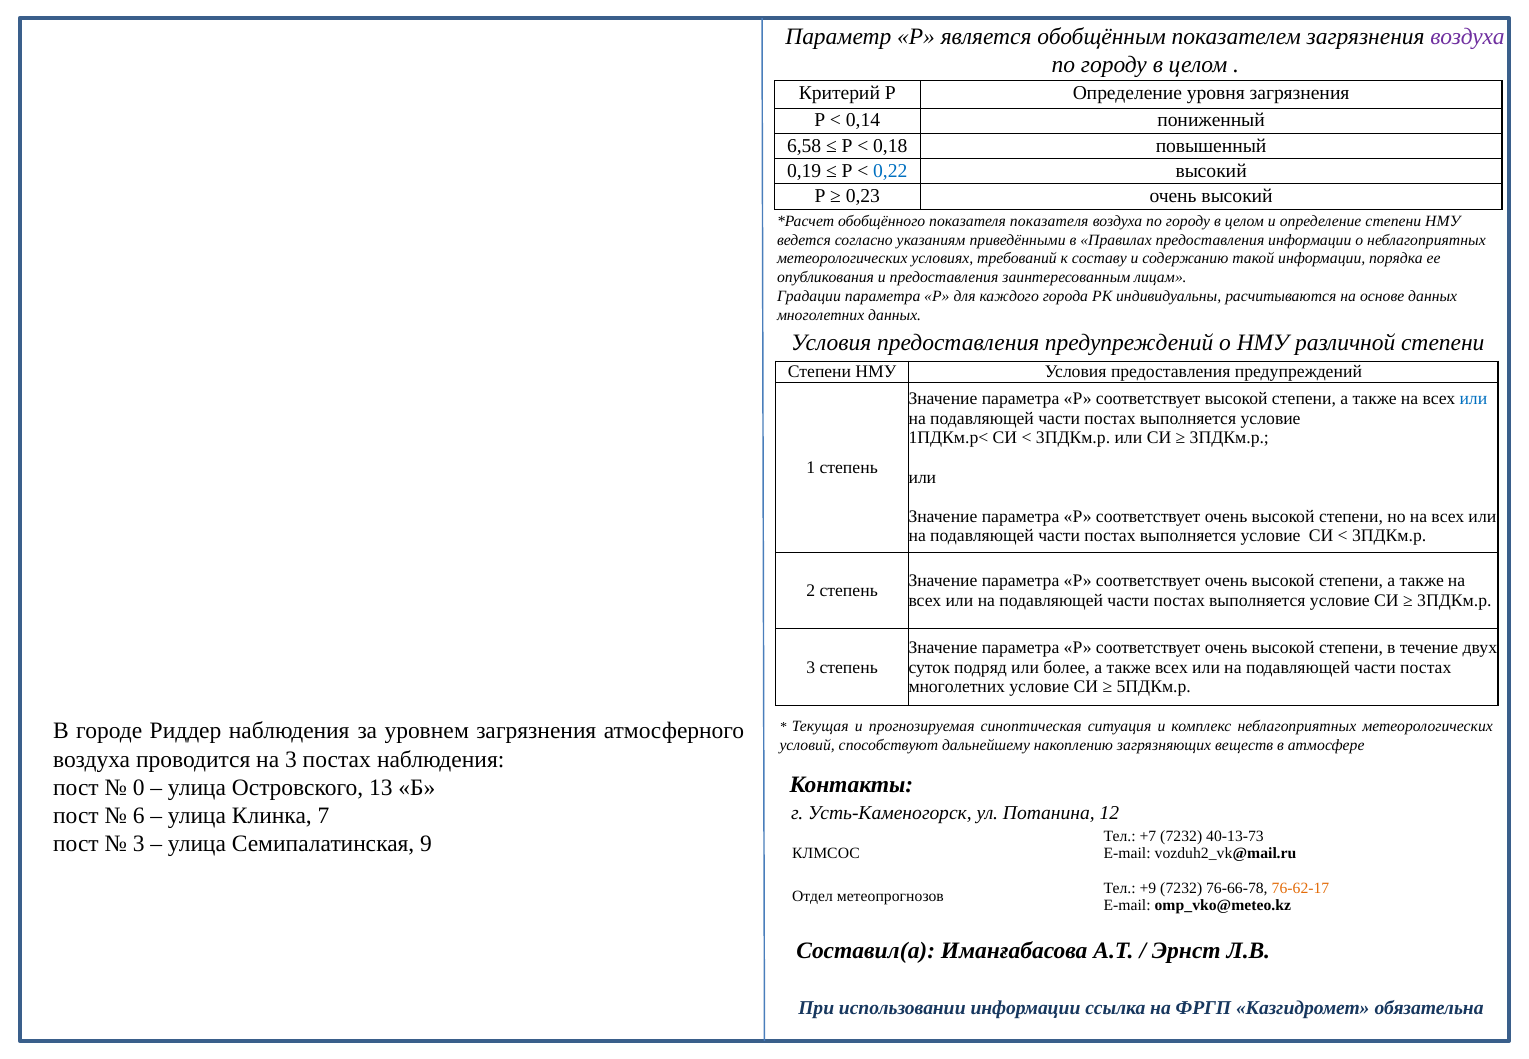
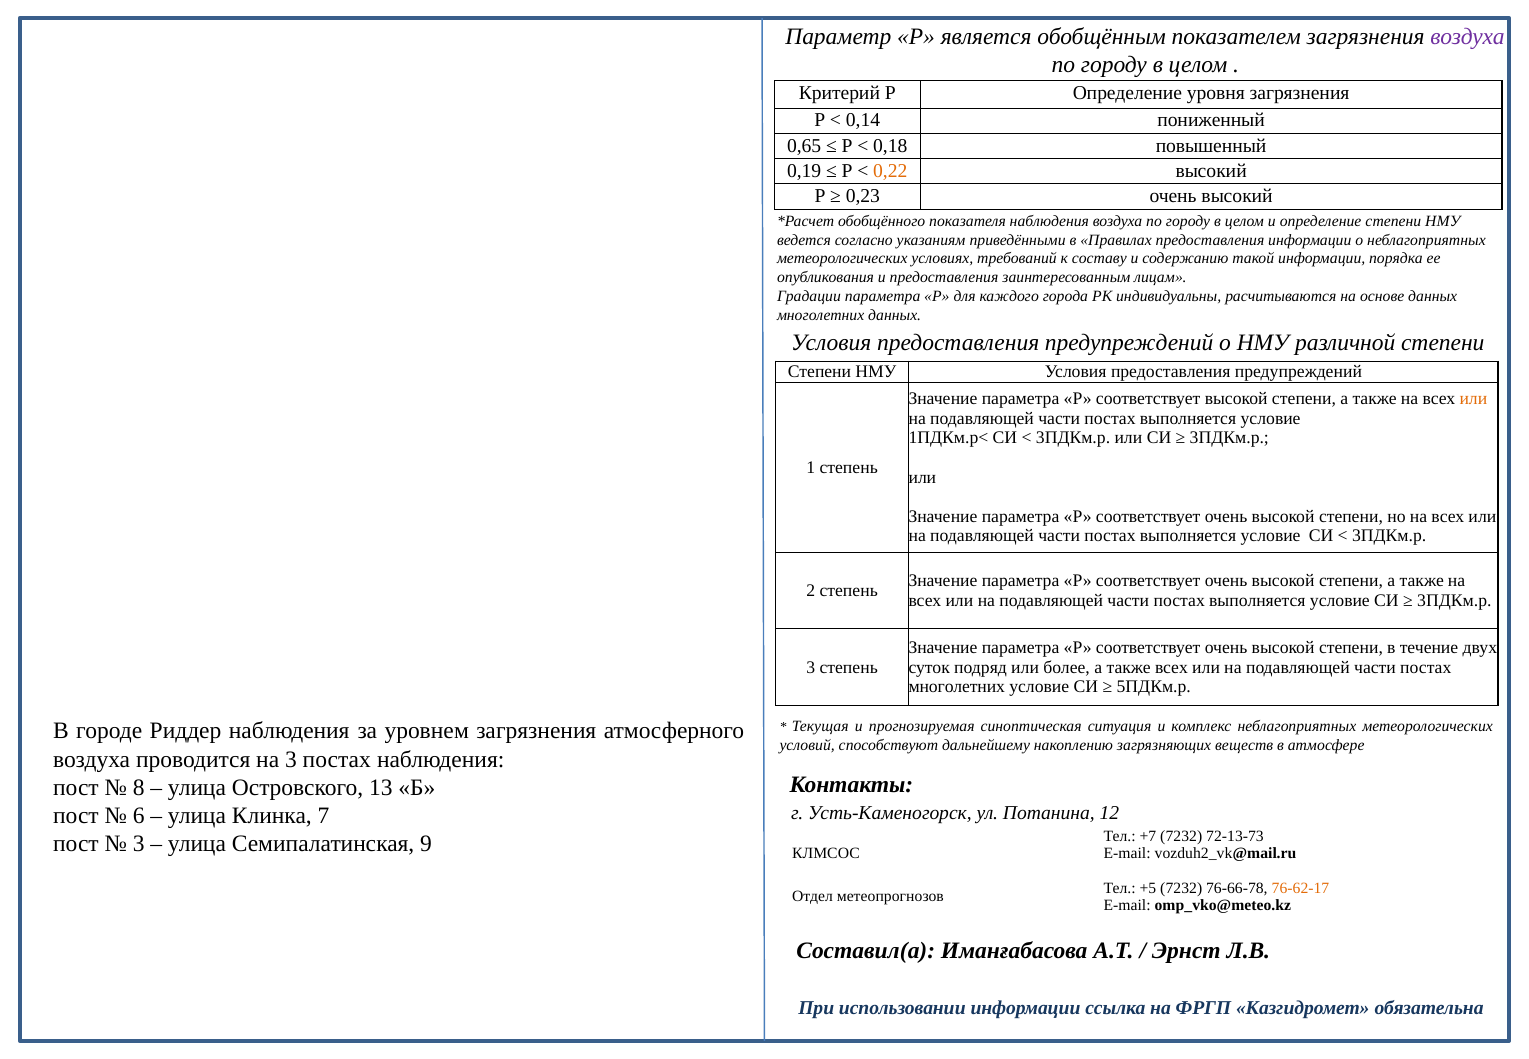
6,58: 6,58 -> 0,65
0,22 colour: blue -> orange
показателя показателя: показателя -> наблюдения
или at (1473, 399) colour: blue -> orange
0: 0 -> 8
40-13-73: 40-13-73 -> 72-13-73
+9: +9 -> +5
